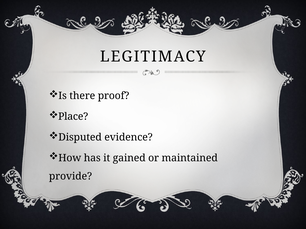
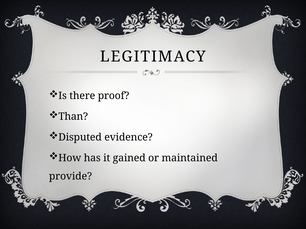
Place: Place -> Than
